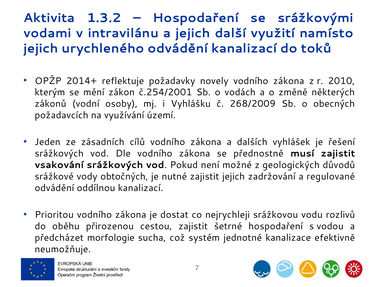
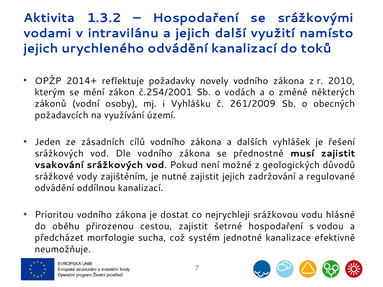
268/2009: 268/2009 -> 261/2009
obtočných: obtočných -> zajištěním
rozlivů: rozlivů -> hlásné
